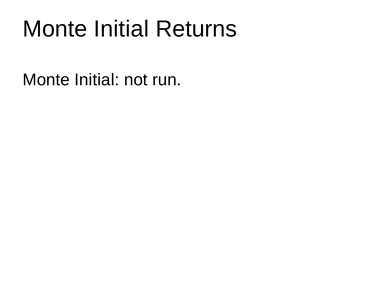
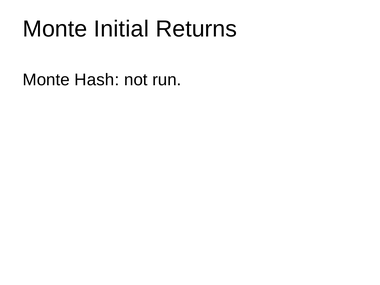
Initial at (97, 80): Initial -> Hash
